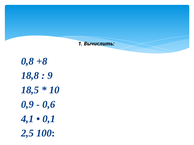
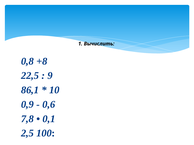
18,8: 18,8 -> 22,5
18,5: 18,5 -> 86,1
4,1: 4,1 -> 7,8
